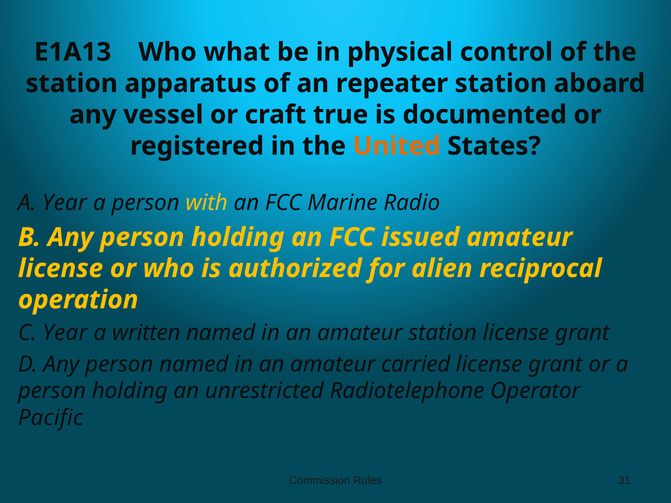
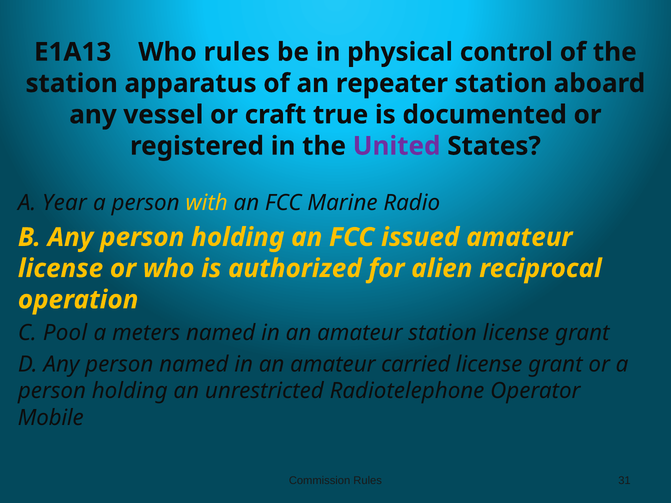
Who what: what -> rules
United colour: orange -> purple
C Year: Year -> Pool
written: written -> meters
Pacific: Pacific -> Mobile
